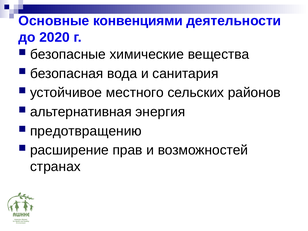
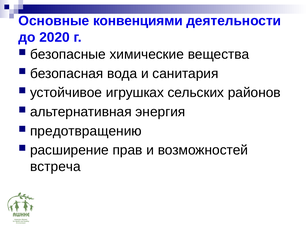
местного: местного -> игрушках
странах: странах -> встреча
